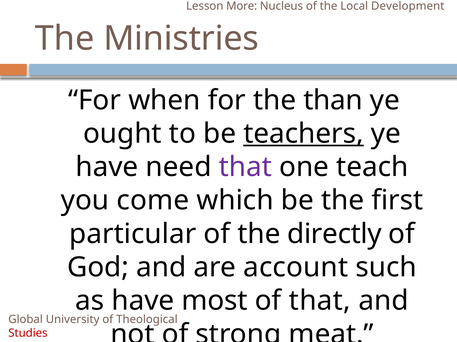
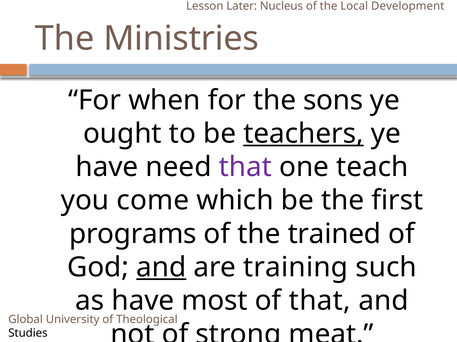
More: More -> Later
than: than -> sons
particular: particular -> programs
directly: directly -> trained
and at (161, 268) underline: none -> present
account: account -> training
Studies colour: red -> black
